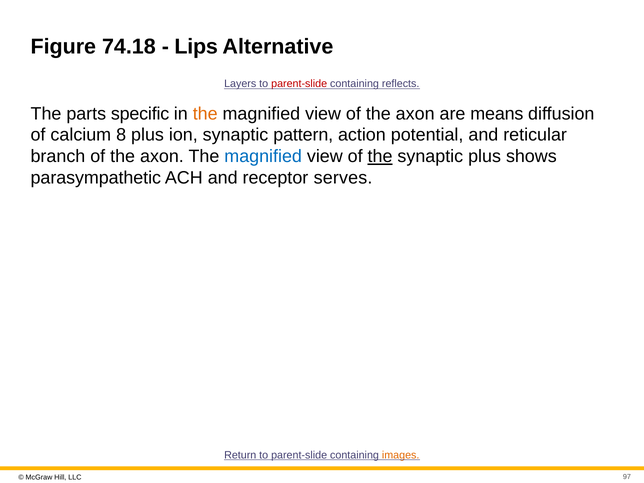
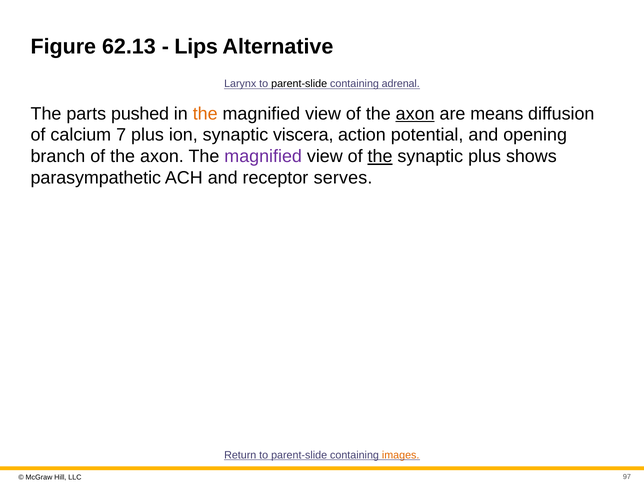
74.18: 74.18 -> 62.13
Layers: Layers -> Larynx
parent-slide at (299, 84) colour: red -> black
reflects: reflects -> adrenal
specific: specific -> pushed
axon at (415, 114) underline: none -> present
8: 8 -> 7
pattern: pattern -> viscera
reticular: reticular -> opening
magnified at (263, 157) colour: blue -> purple
